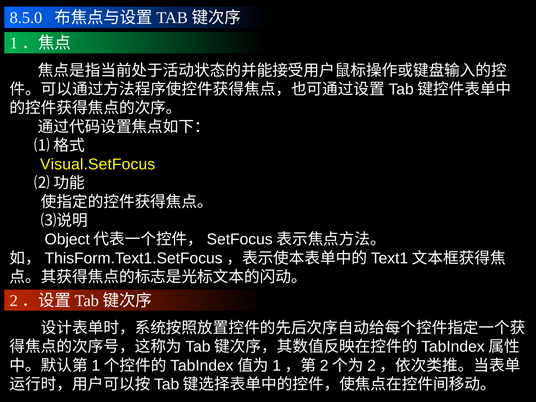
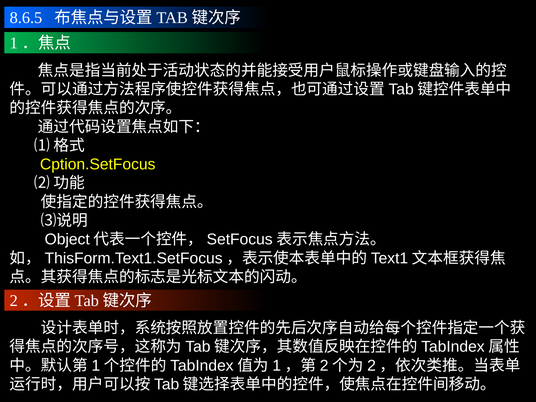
8.5.0: 8.5.0 -> 8.6.5
Visual.SetFocus: Visual.SetFocus -> Cption.SetFocus
